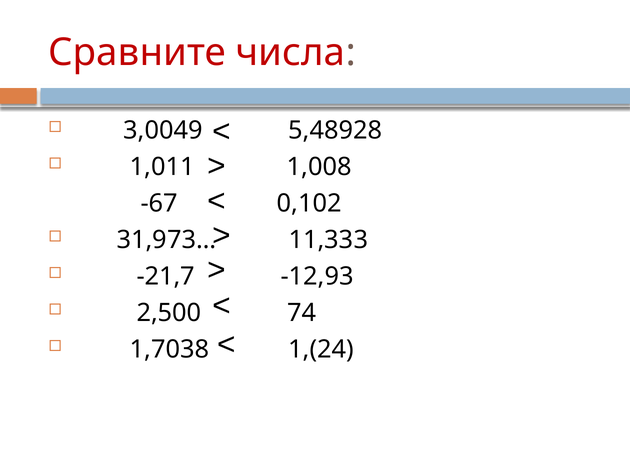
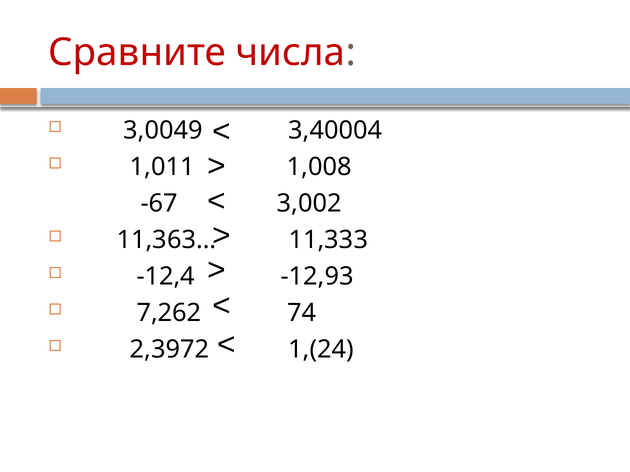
5,48928: 5,48928 -> 3,40004
0,102: 0,102 -> 3,002
31,973…: 31,973… -> 11,363…
-21,7: -21,7 -> -12,4
2,500: 2,500 -> 7,262
1,7038: 1,7038 -> 2,3972
